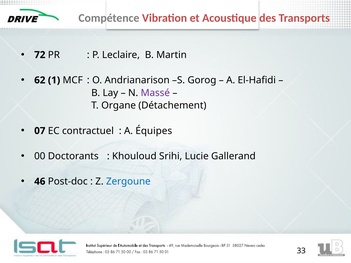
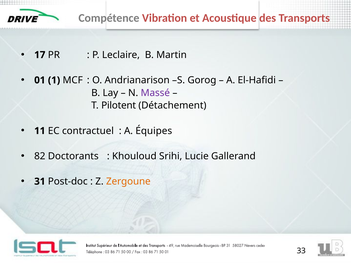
72: 72 -> 17
62: 62 -> 01
Organe: Organe -> Pilotent
07: 07 -> 11
00: 00 -> 82
46: 46 -> 31
Zergoune colour: blue -> orange
